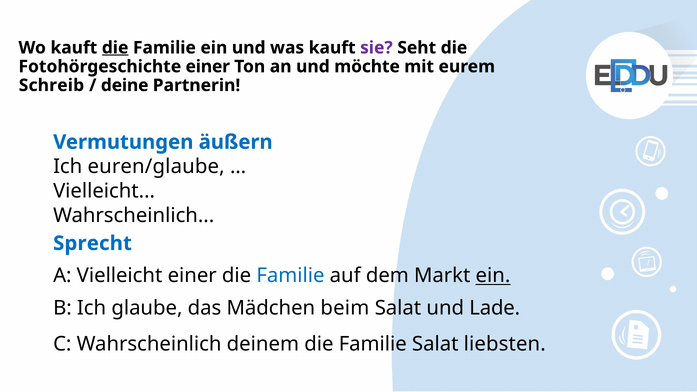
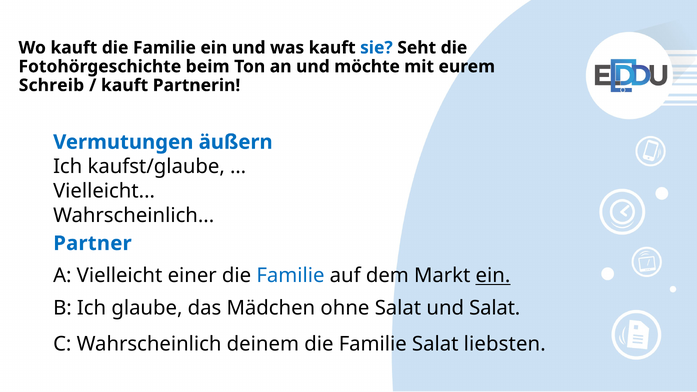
die at (115, 48) underline: present -> none
sie colour: purple -> blue
Fotohörgeschichte einer: einer -> beim
deine at (125, 85): deine -> kauft
euren/glaube: euren/glaube -> kaufst/glaube
Sprecht: Sprecht -> Partner
beim: beim -> ohne
und Lade: Lade -> Salat
